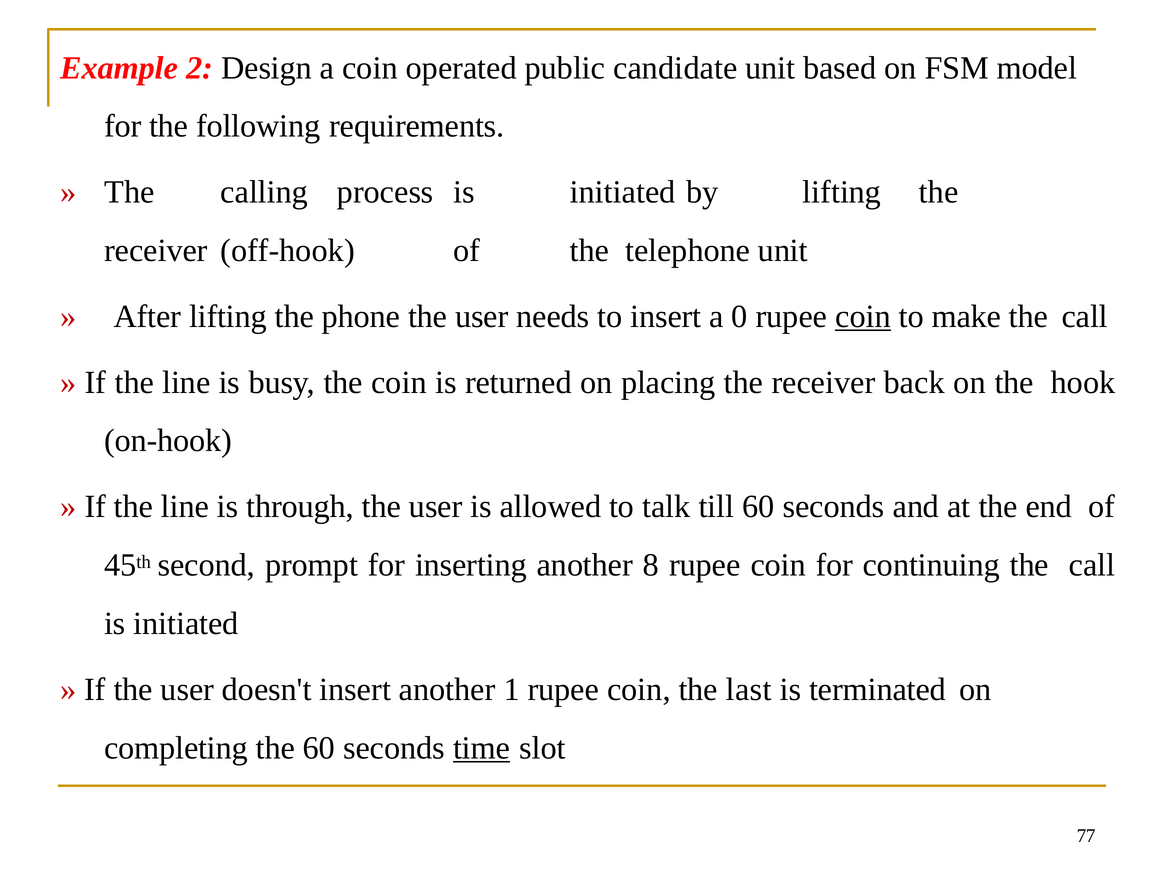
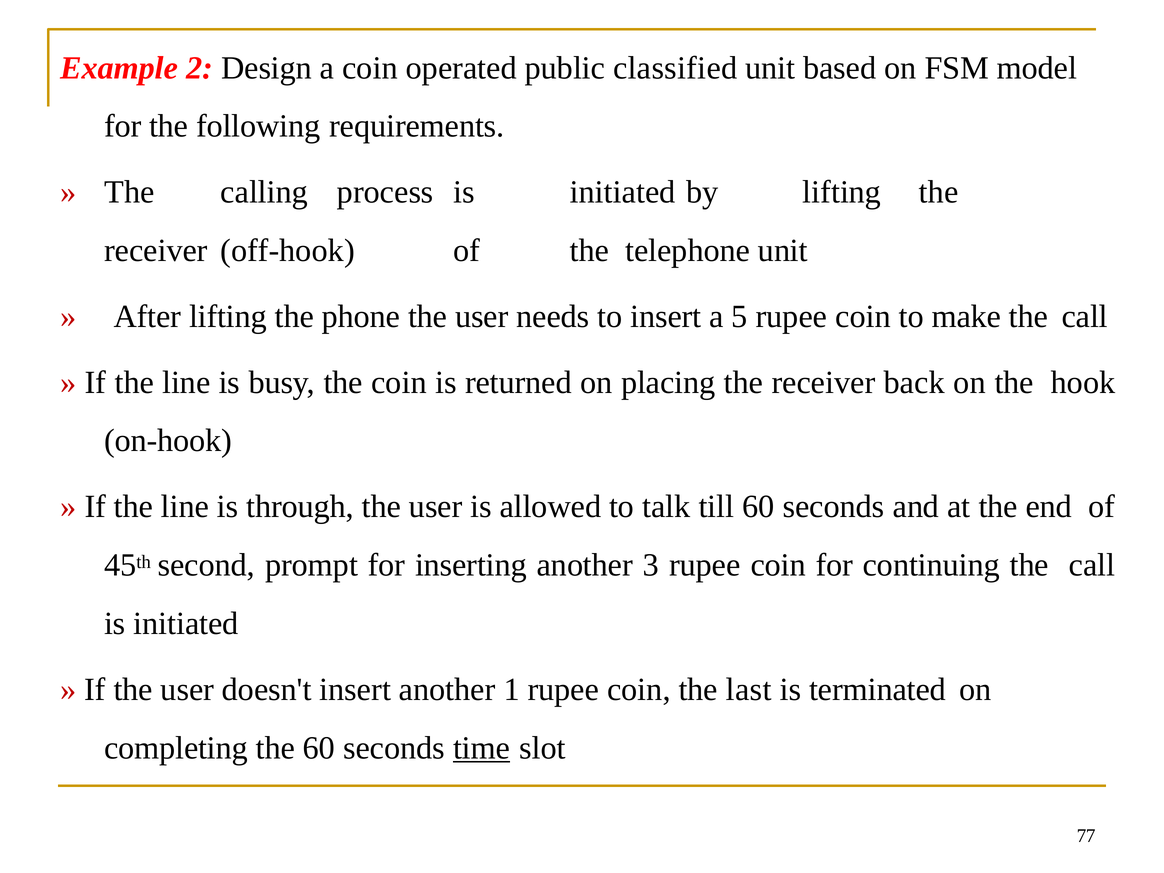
candidate: candidate -> classified
0: 0 -> 5
coin at (863, 316) underline: present -> none
8: 8 -> 3
